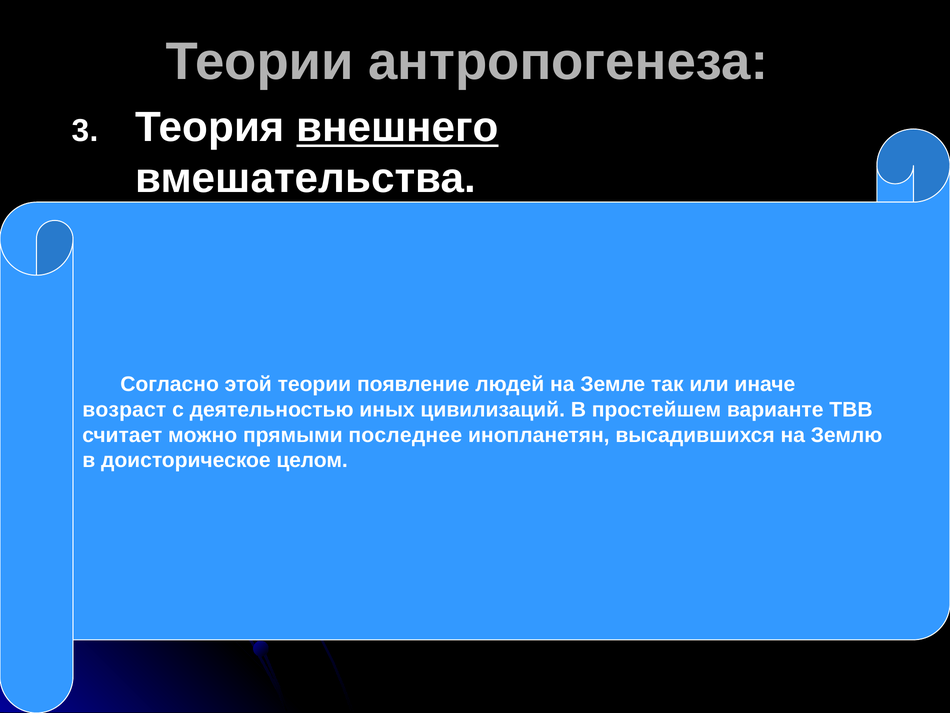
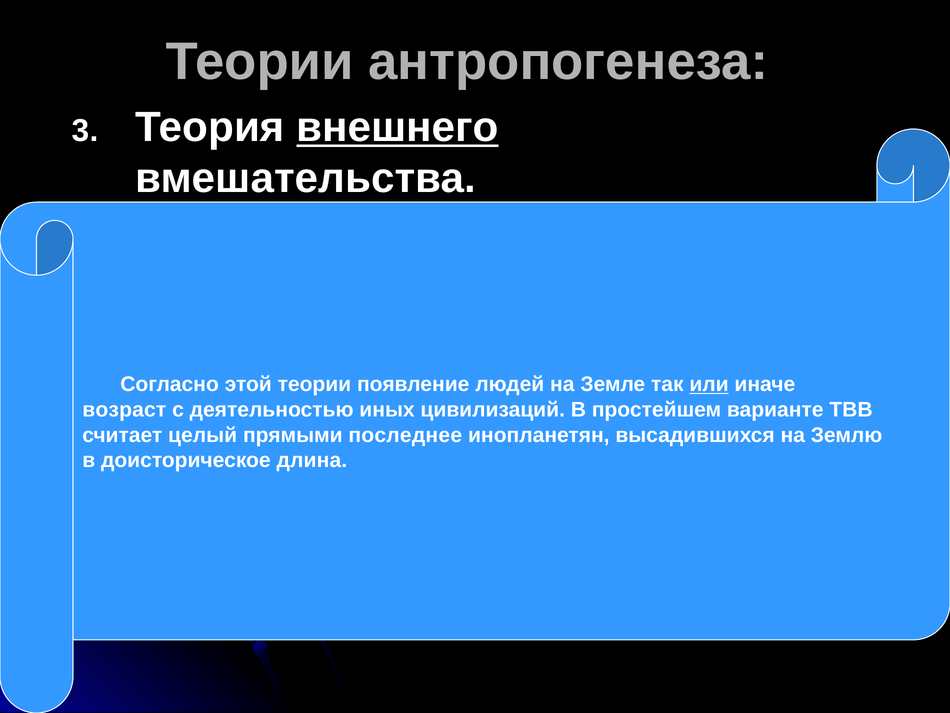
или underline: none -> present
можно: можно -> целый
целом: целом -> длина
